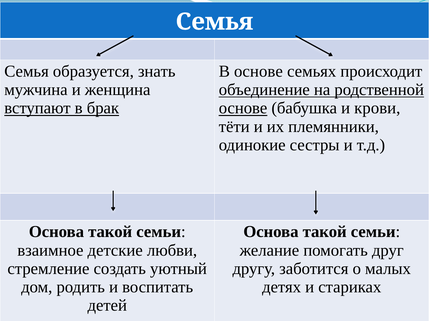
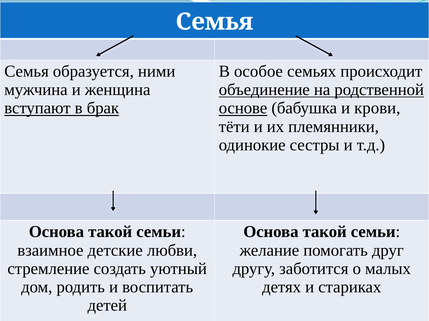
знать: знать -> ними
В основе: основе -> особое
